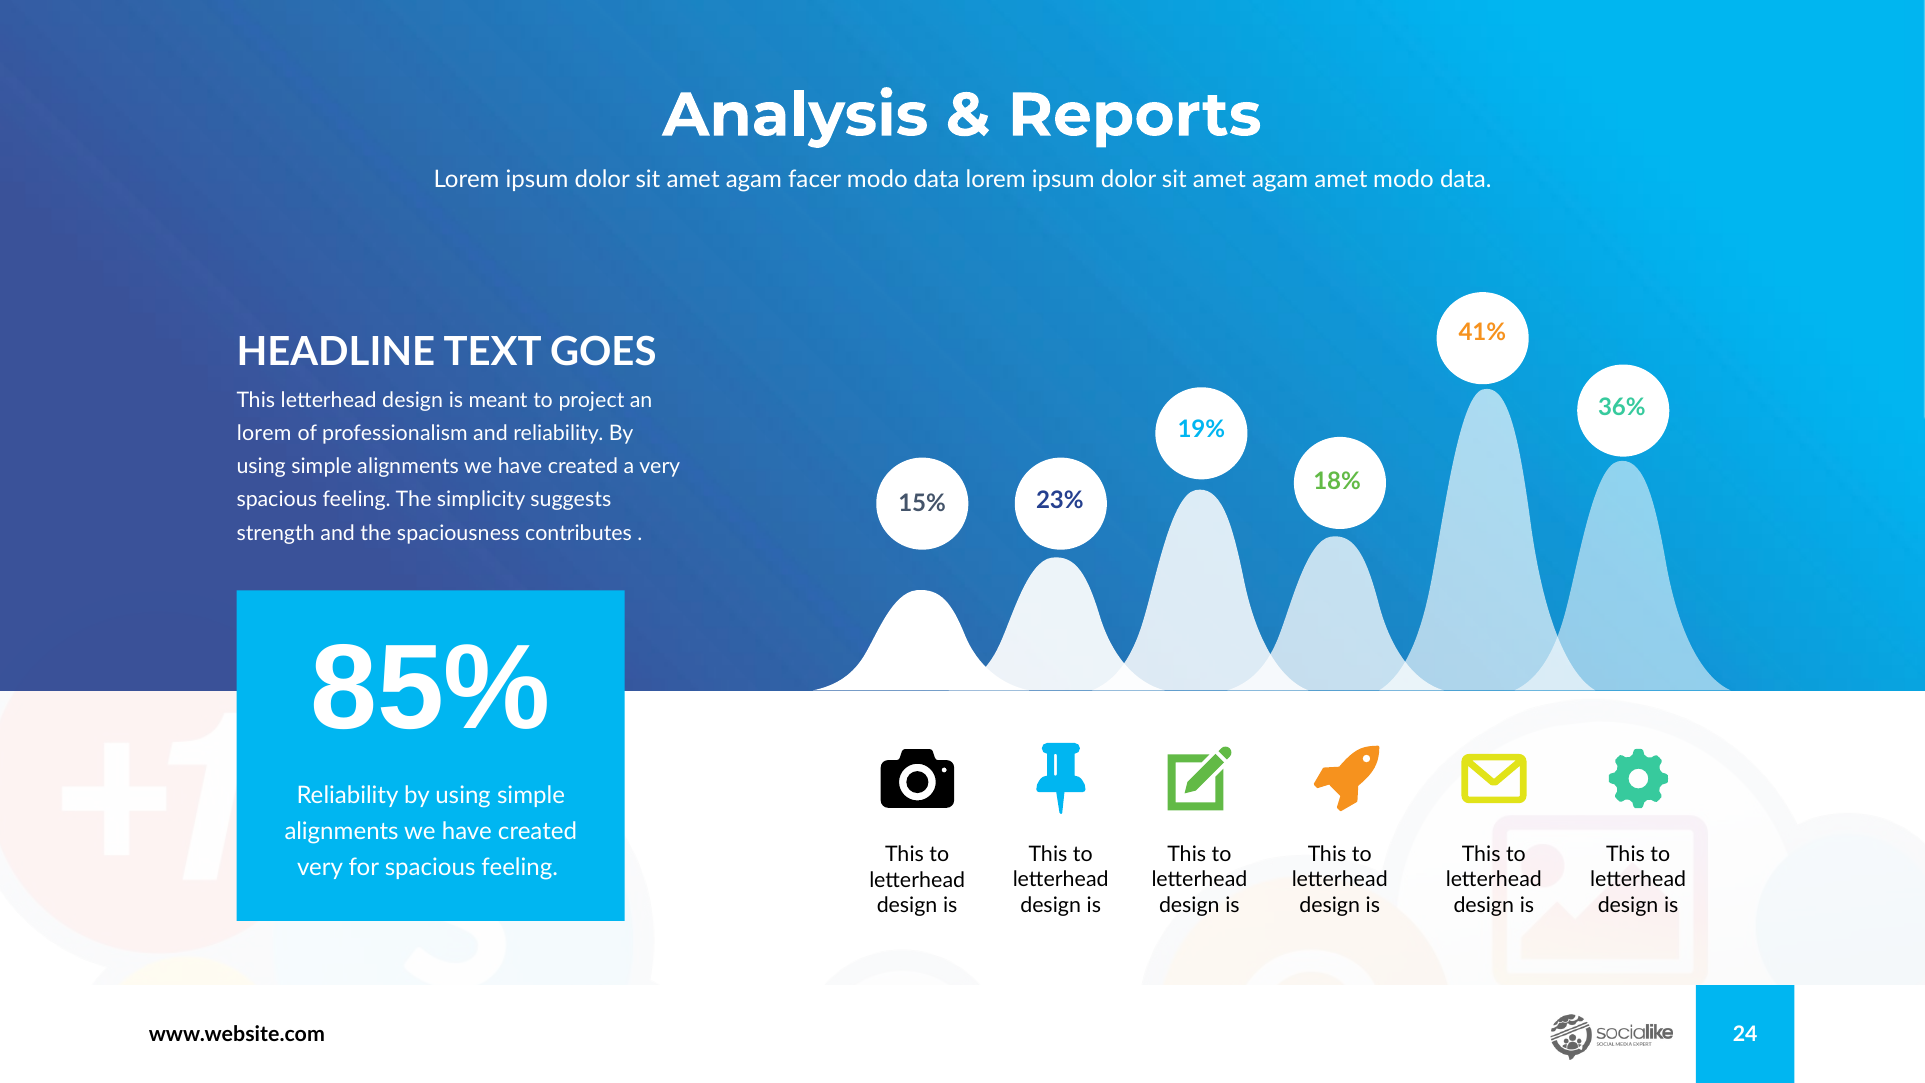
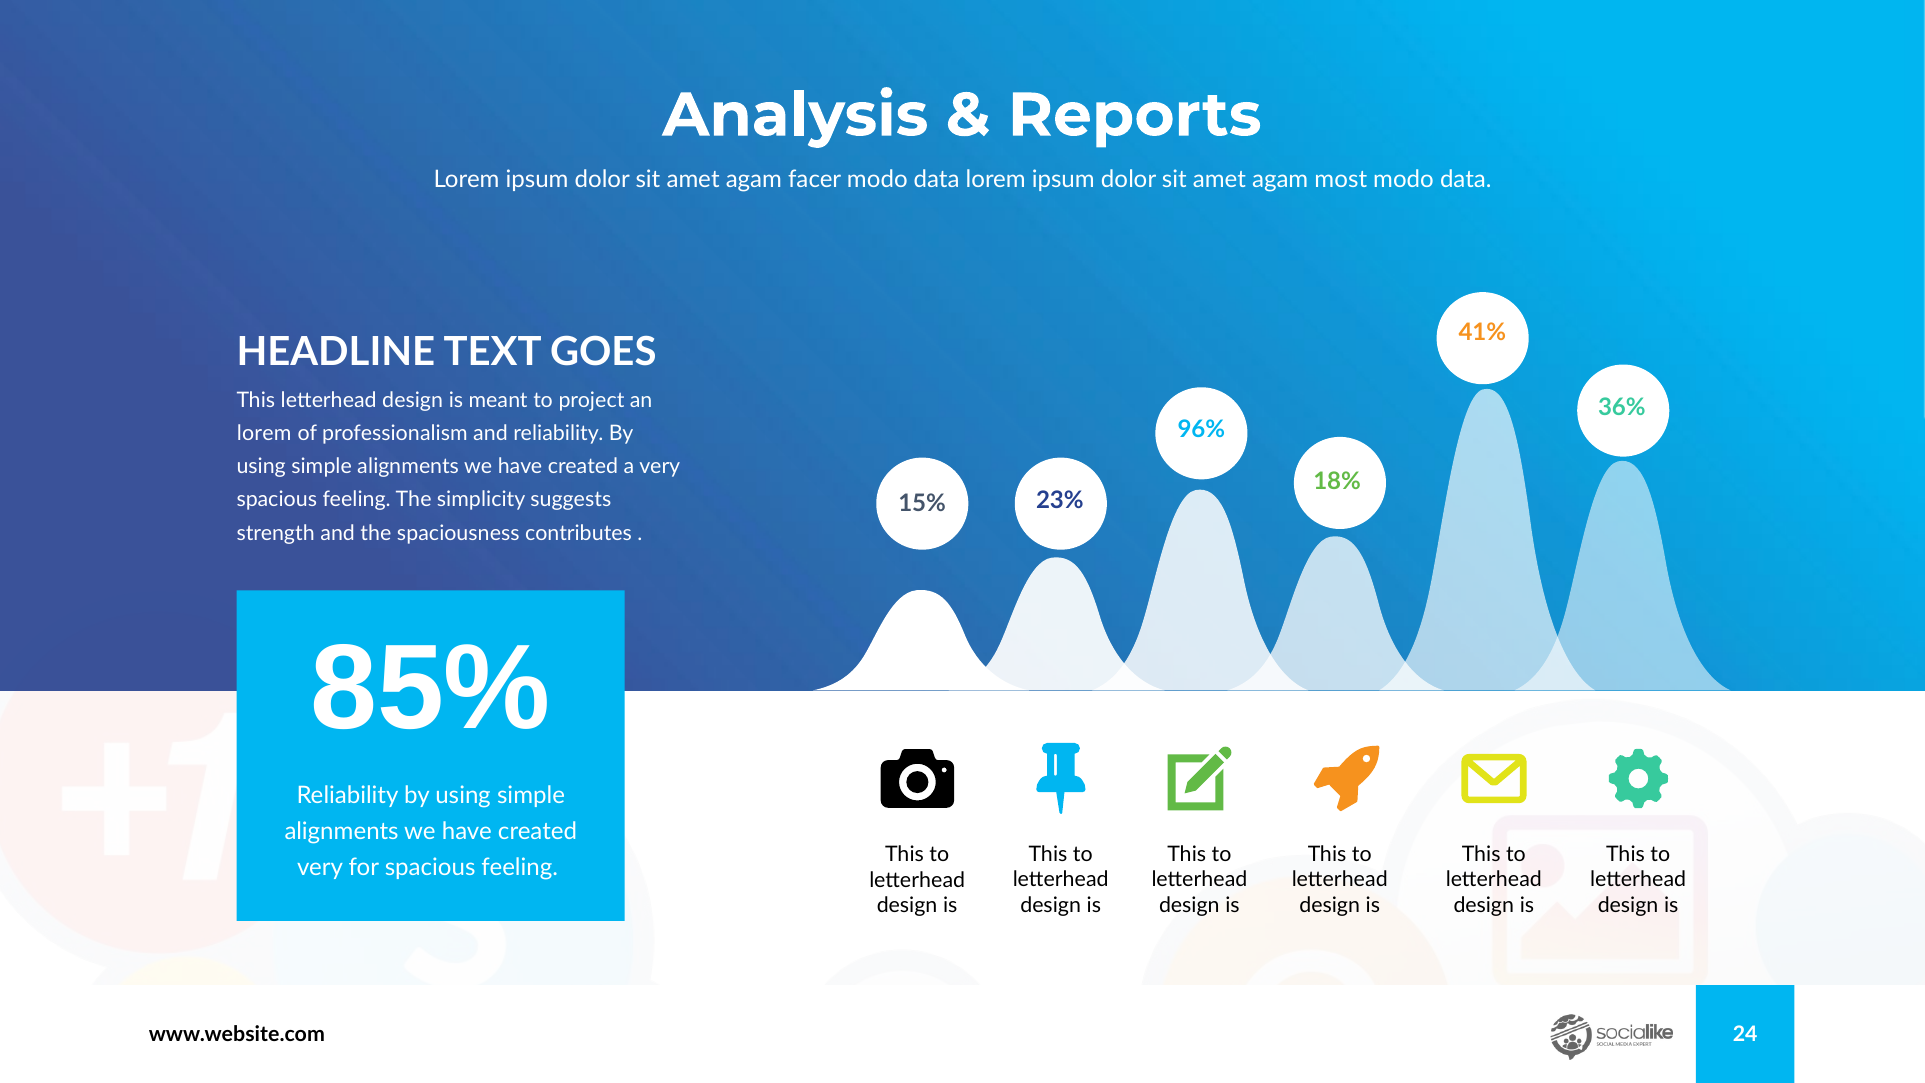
agam amet: amet -> most
19%: 19% -> 96%
